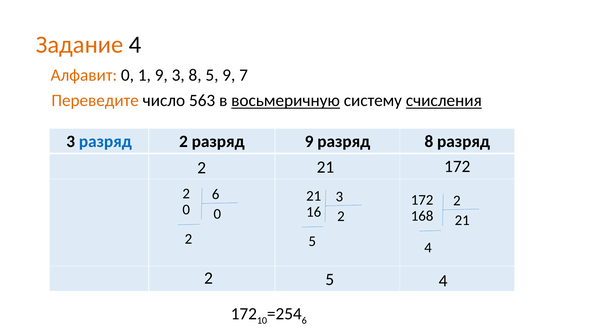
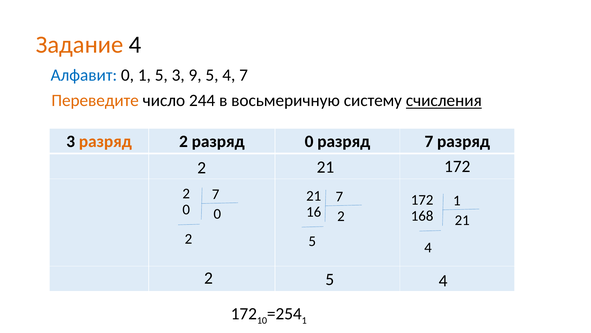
Алфавит colour: orange -> blue
1 9: 9 -> 5
3 8: 8 -> 9
5 9: 9 -> 4
563: 563 -> 244
восьмеричную underline: present -> none
разряд at (105, 141) colour: blue -> orange
разряд 9: 9 -> 0
разряд 8: 8 -> 7
2 6: 6 -> 7
21 3: 3 -> 7
172 2: 2 -> 1
6 at (304, 320): 6 -> 1
